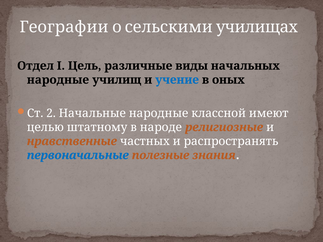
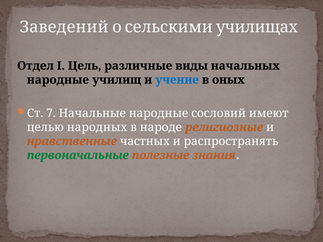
Географии: Географии -> Заведений
2: 2 -> 7
классной: классной -> сословий
штатному: штатному -> народных
первоначальные colour: blue -> green
